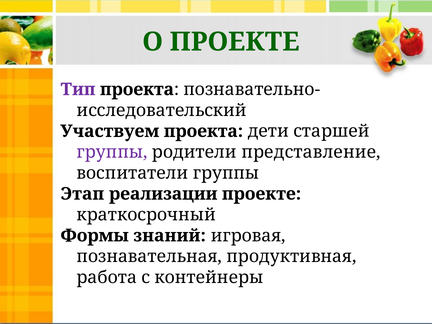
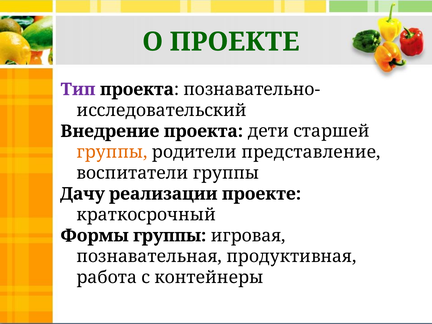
Участвуем: Участвуем -> Внедрение
группы at (112, 152) colour: purple -> orange
Этап: Этап -> Дачу
Формы знаний: знаний -> группы
